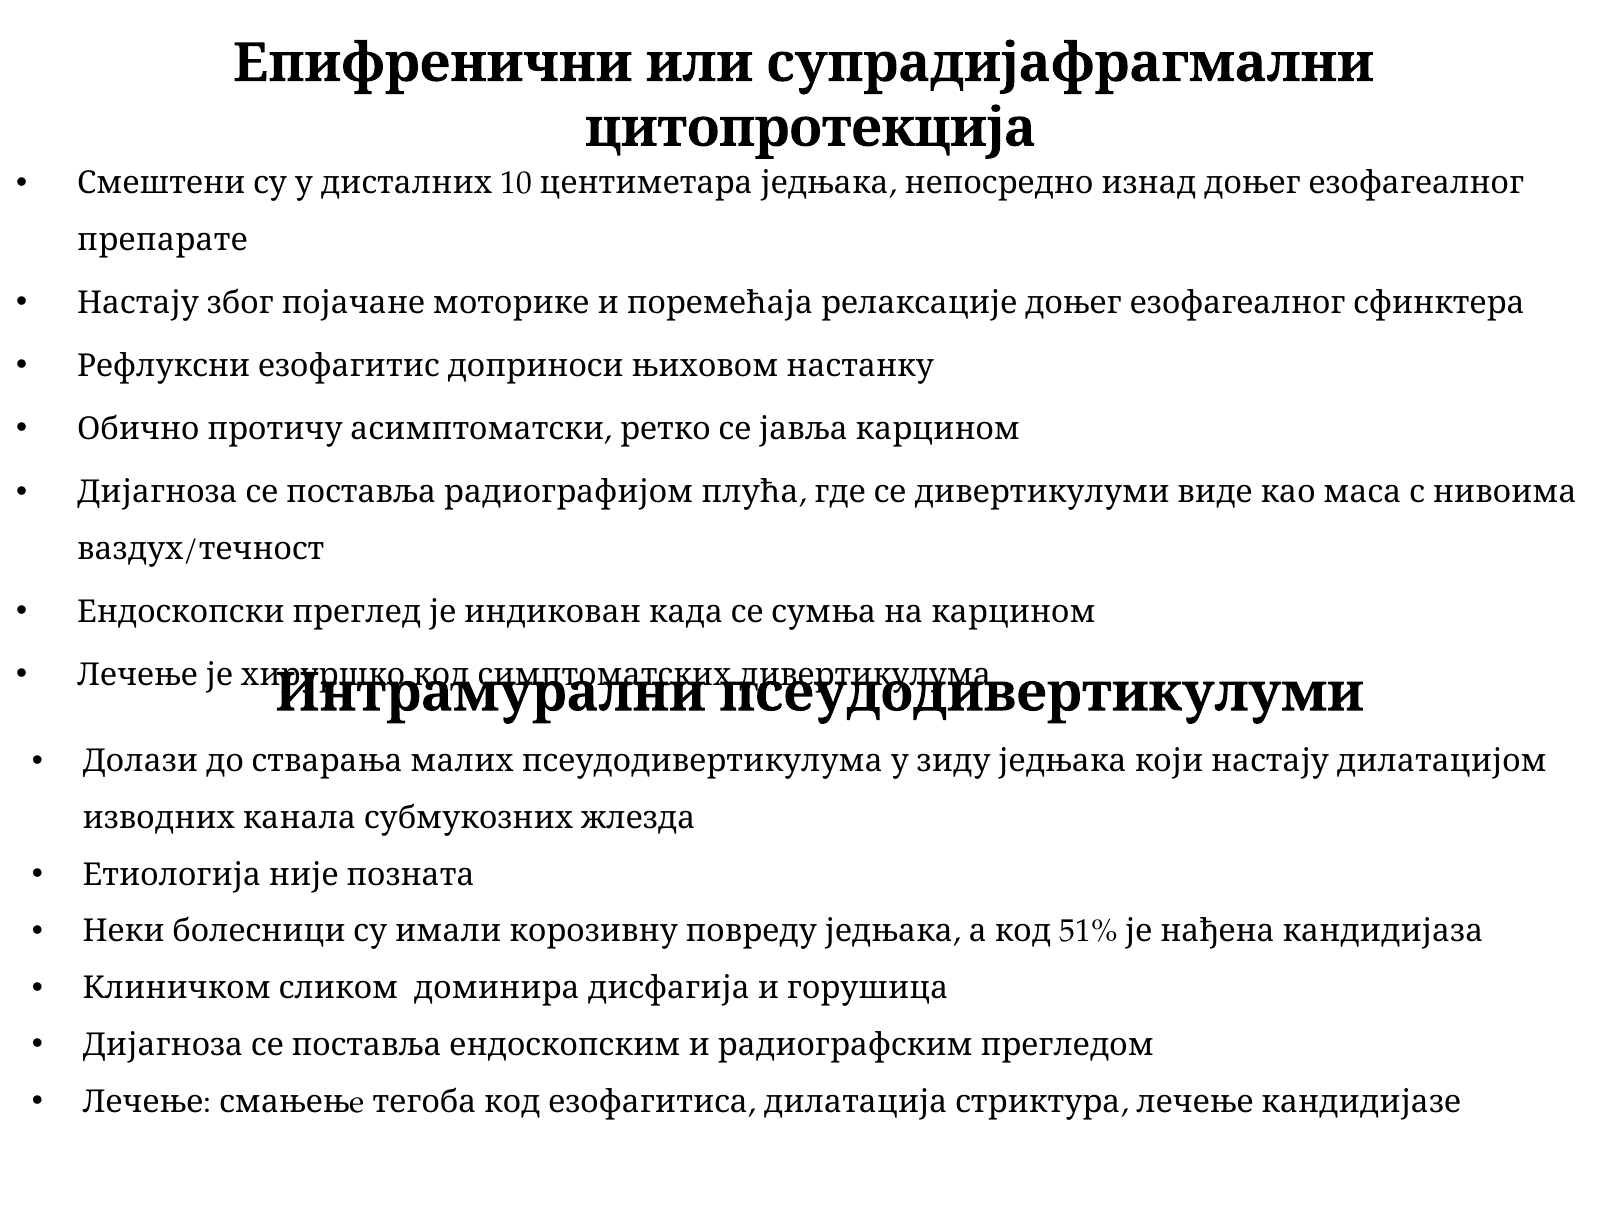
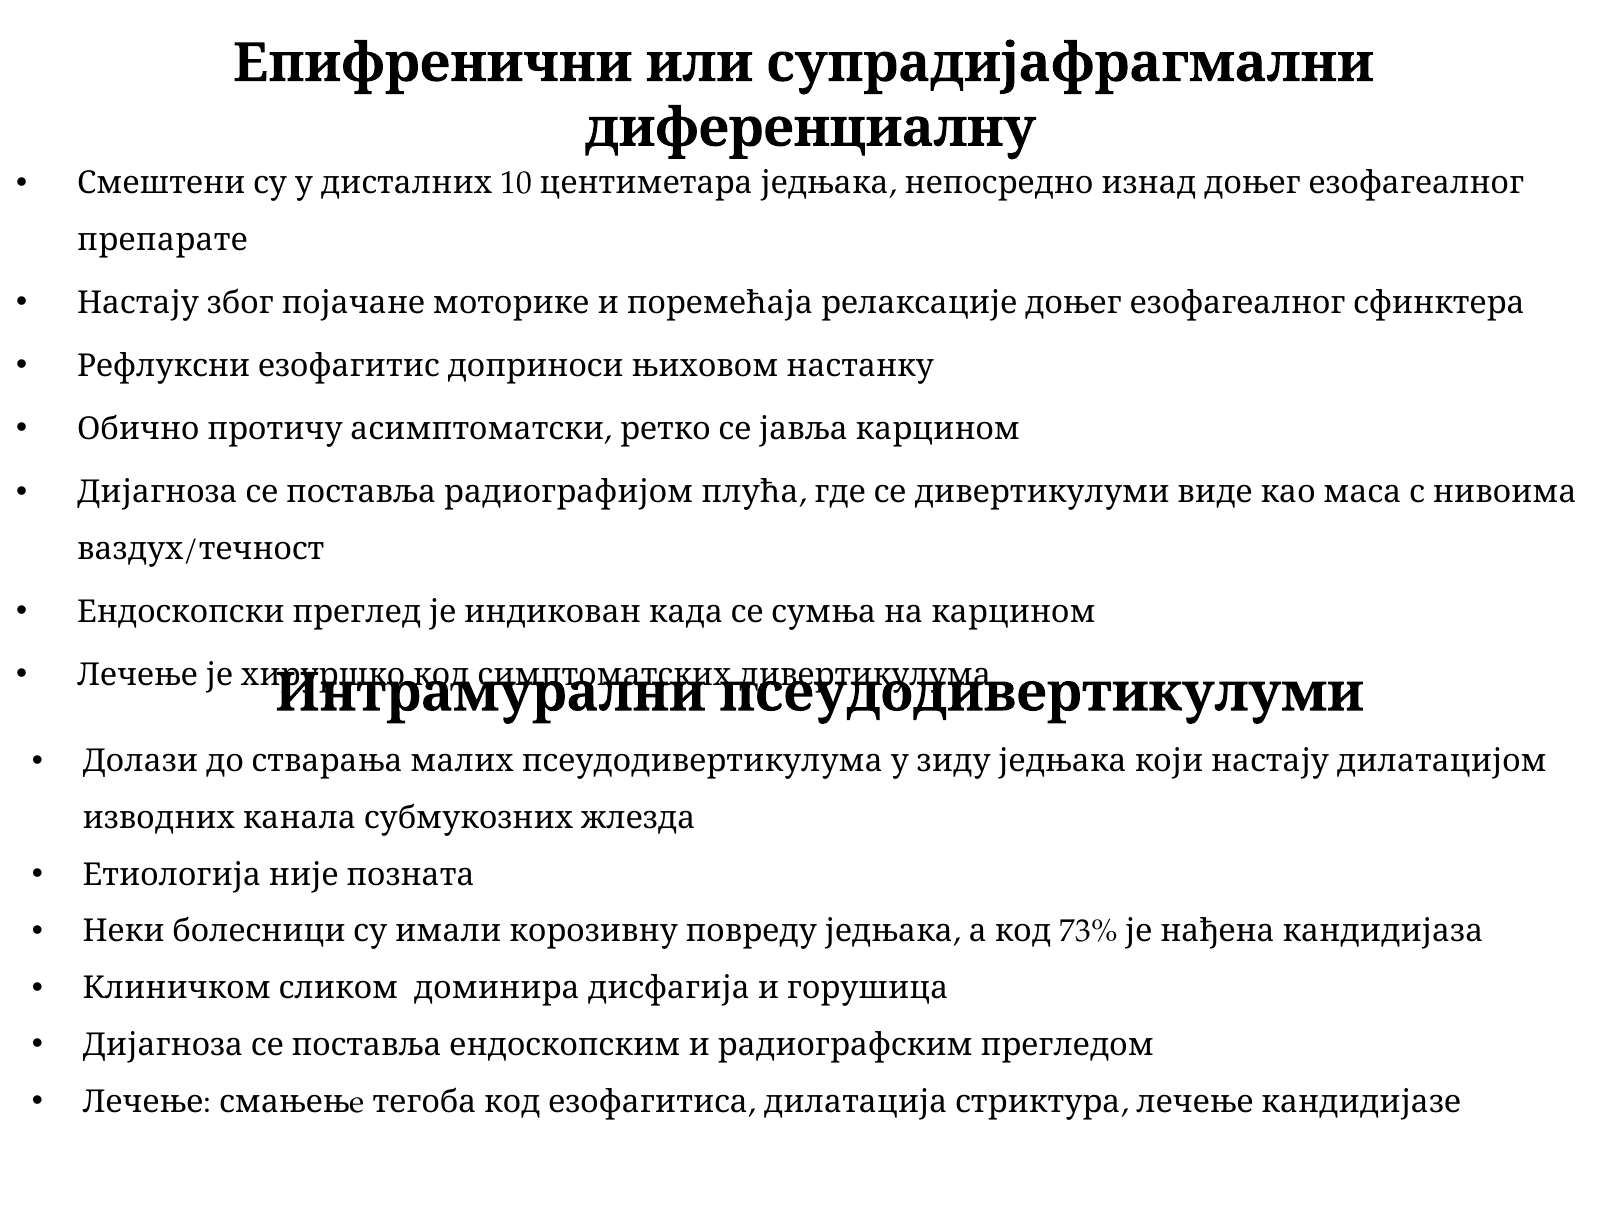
цитопротекција: цитопротекција -> диференциалну
51%: 51% -> 73%
